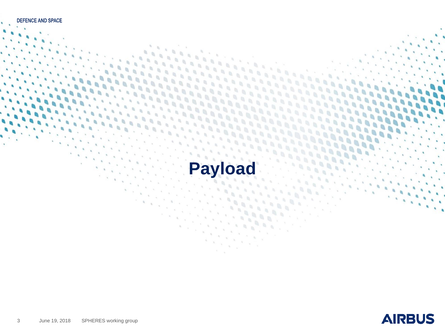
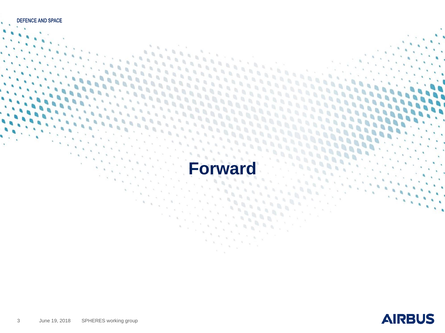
Payload: Payload -> Forward
